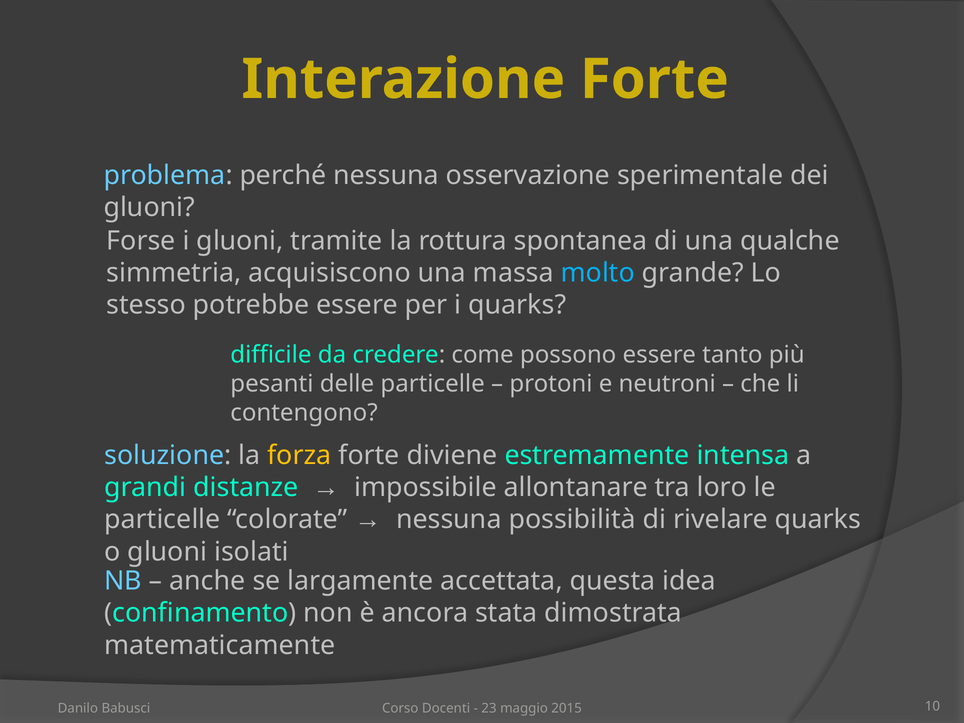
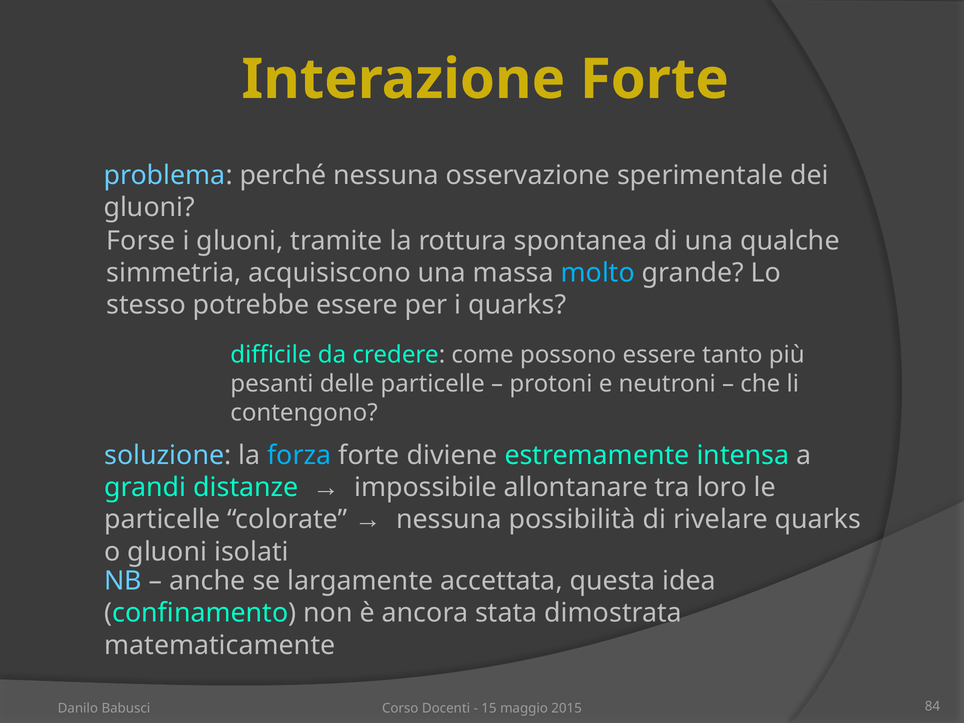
forza colour: yellow -> light blue
23: 23 -> 15
10: 10 -> 84
